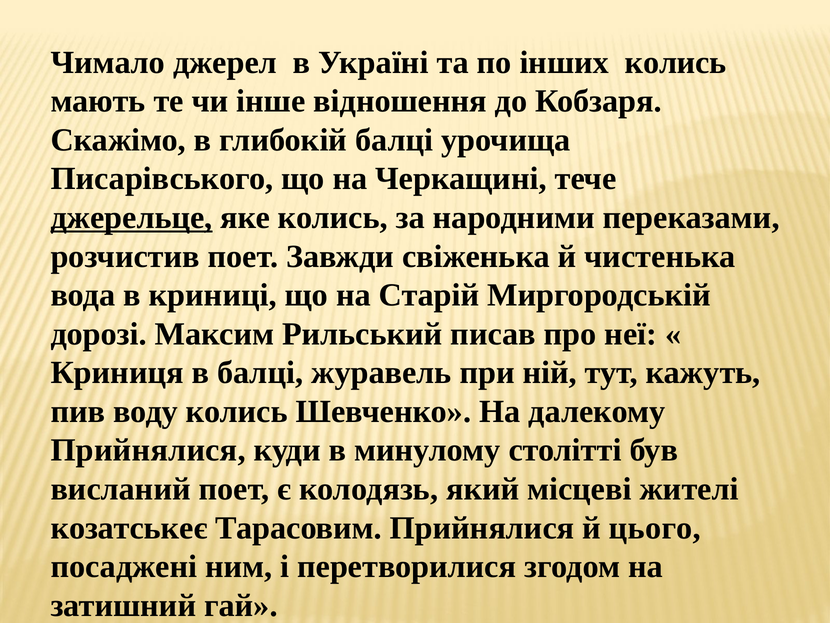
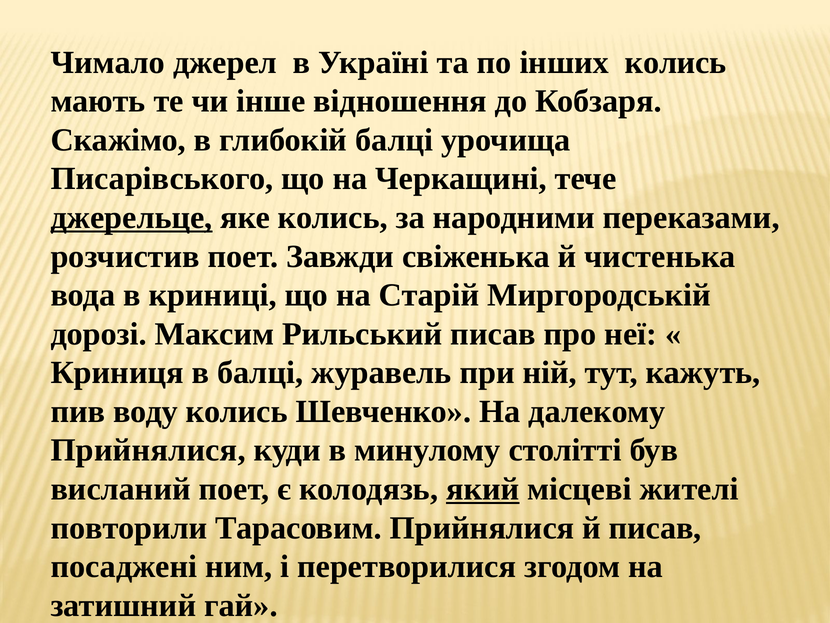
який underline: none -> present
козатськеє: козатськеє -> повторили
й цього: цього -> писав
